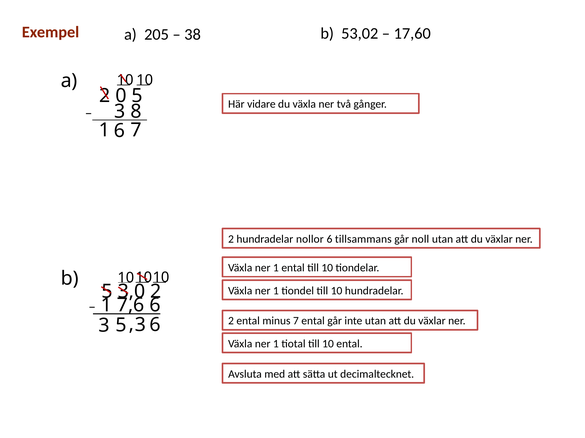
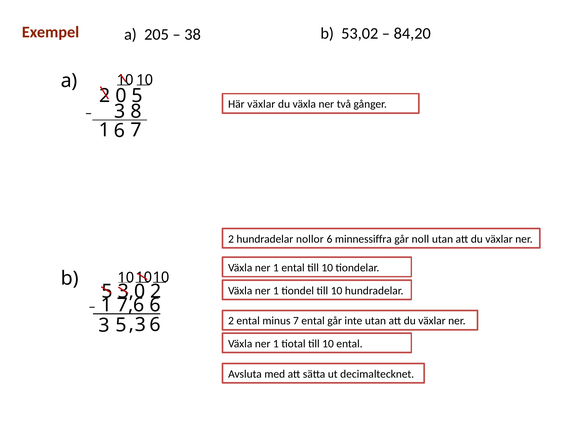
17,60: 17,60 -> 84,20
Här vidare: vidare -> växlar
tillsammans: tillsammans -> minnessiffra
